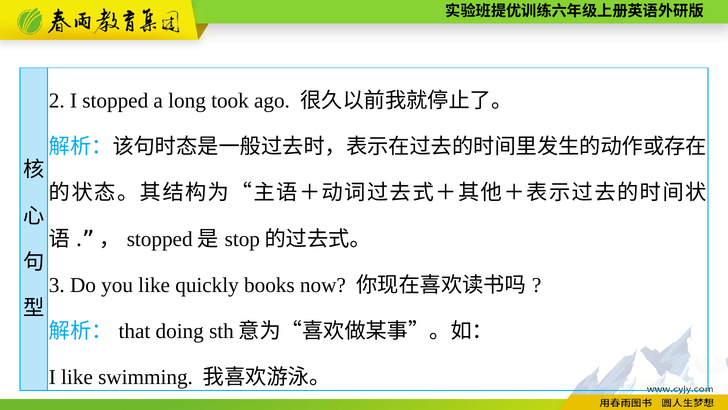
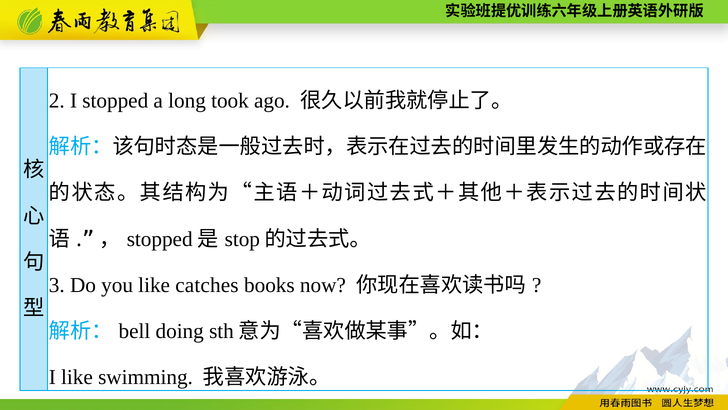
quickly: quickly -> catches
that: that -> bell
